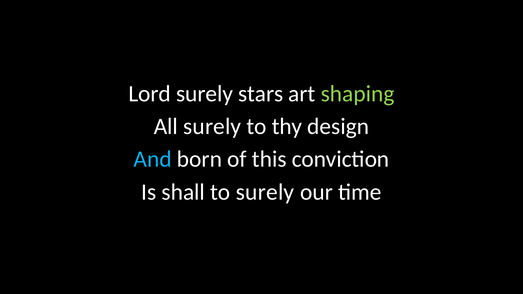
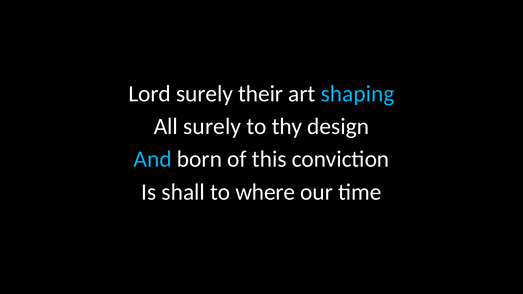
stars: stars -> their
shaping colour: light green -> light blue
to surely: surely -> where
